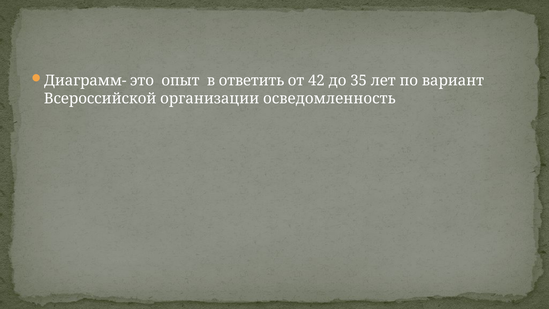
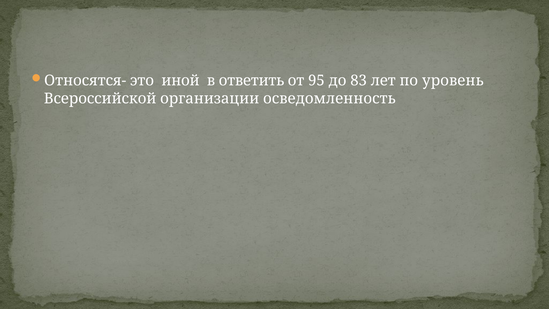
Диаграмм-: Диаграмм- -> Относятся-
опыт: опыт -> иной
42: 42 -> 95
35: 35 -> 83
вариант: вариант -> уровень
